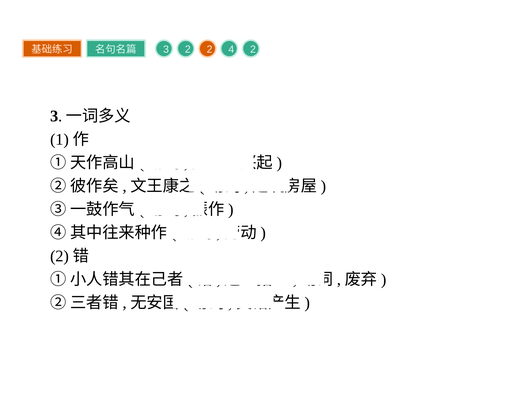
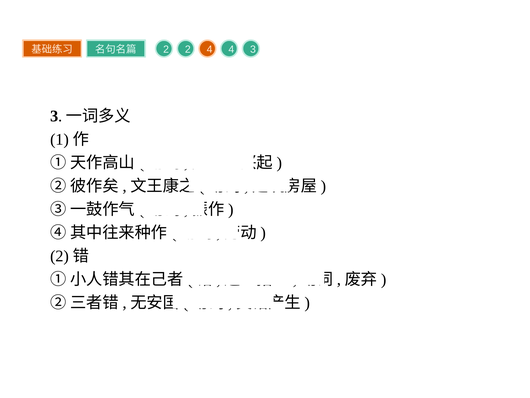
3 at (166, 49): 3 -> 2
2 2: 2 -> 4
4 2: 2 -> 3
